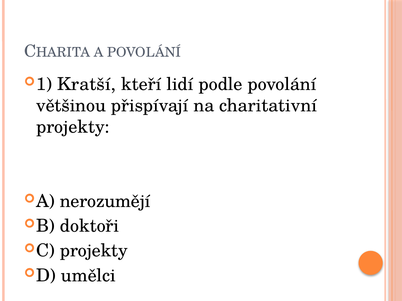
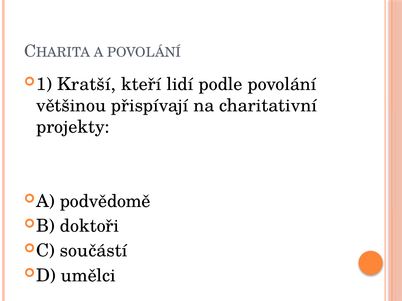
nerozumějí: nerozumějí -> podvědomě
projekty at (94, 251): projekty -> součástí
